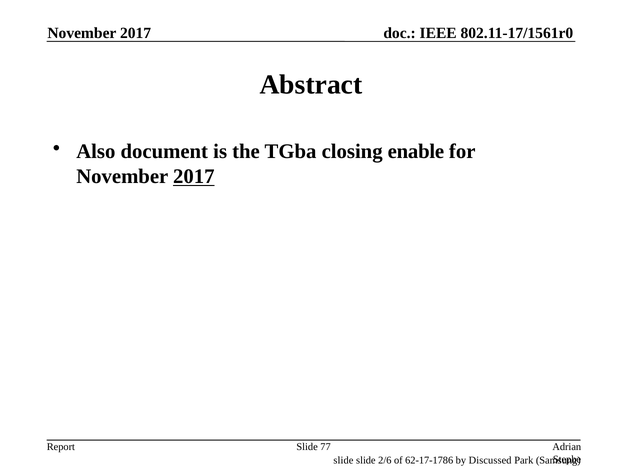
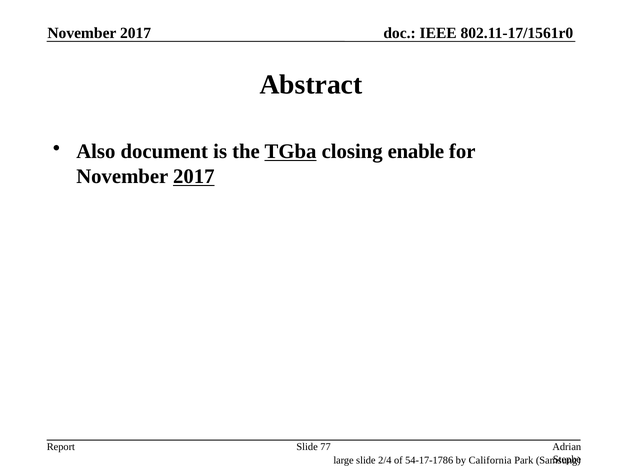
TGba underline: none -> present
slide at (343, 461): slide -> large
2/6: 2/6 -> 2/4
62-17-1786: 62-17-1786 -> 54-17-1786
Discussed: Discussed -> California
